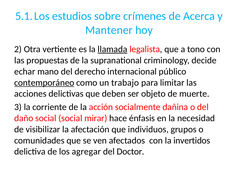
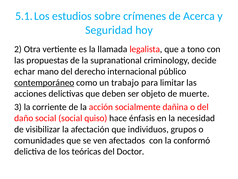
Mantener: Mantener -> Seguridad
llamada underline: present -> none
mirar: mirar -> quiso
invertidos: invertidos -> conformó
agregar: agregar -> teóricas
